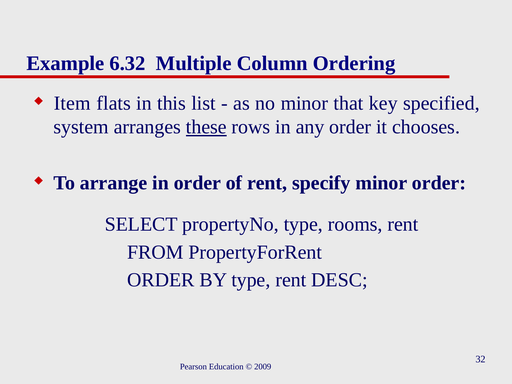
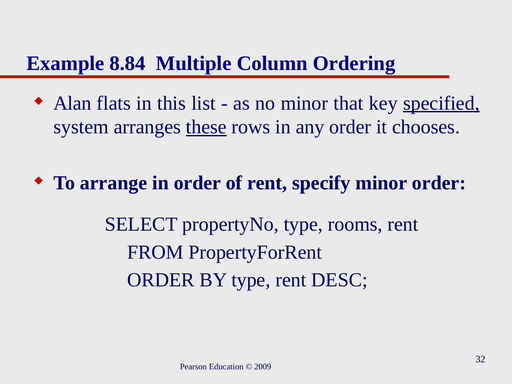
6.32: 6.32 -> 8.84
Item: Item -> Alan
specified underline: none -> present
